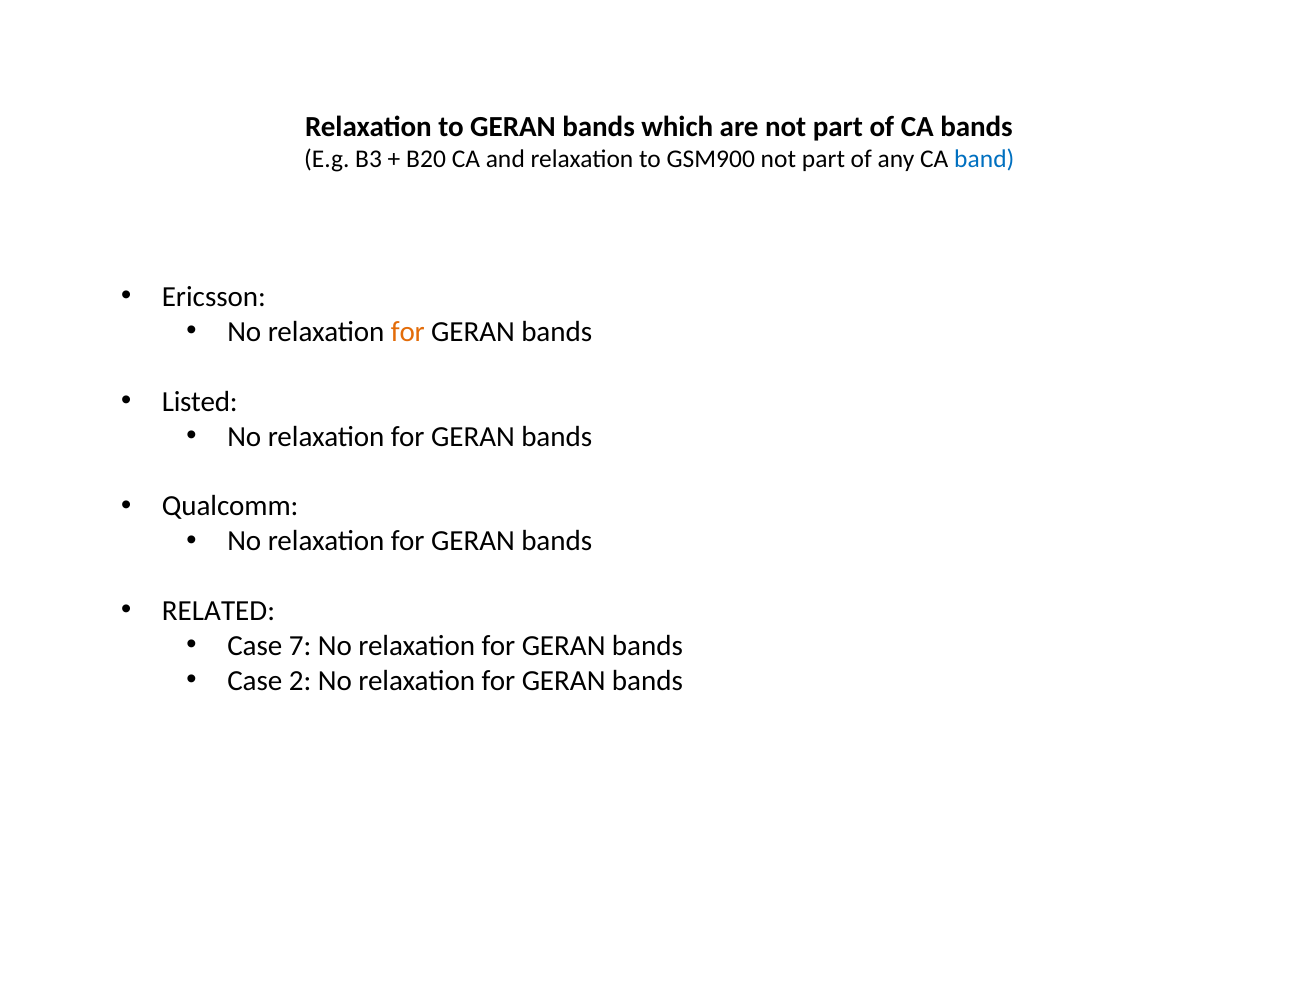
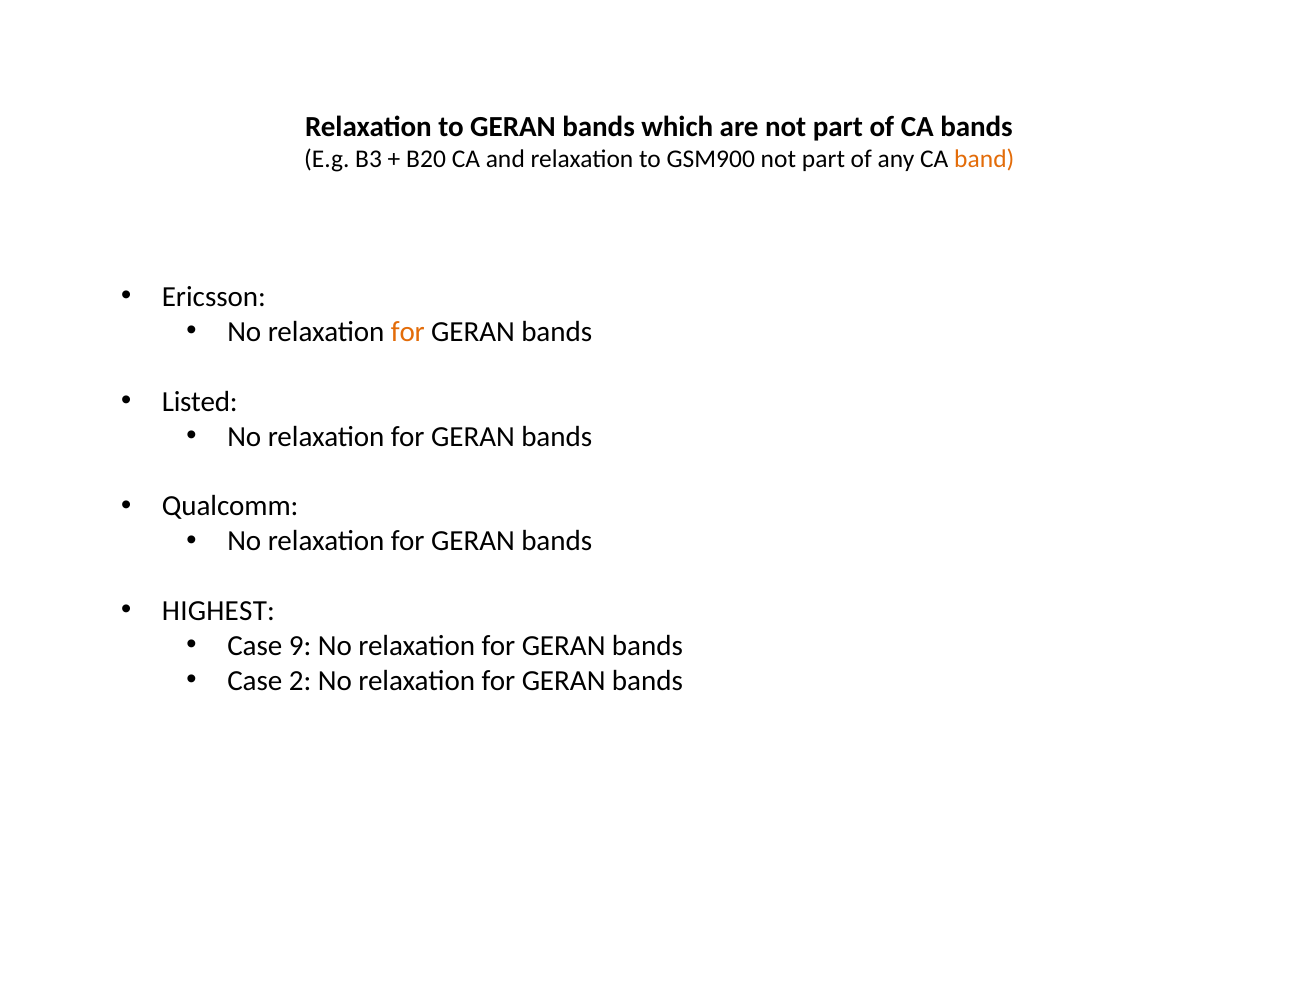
band colour: blue -> orange
RELATED: RELATED -> HIGHEST
7: 7 -> 9
